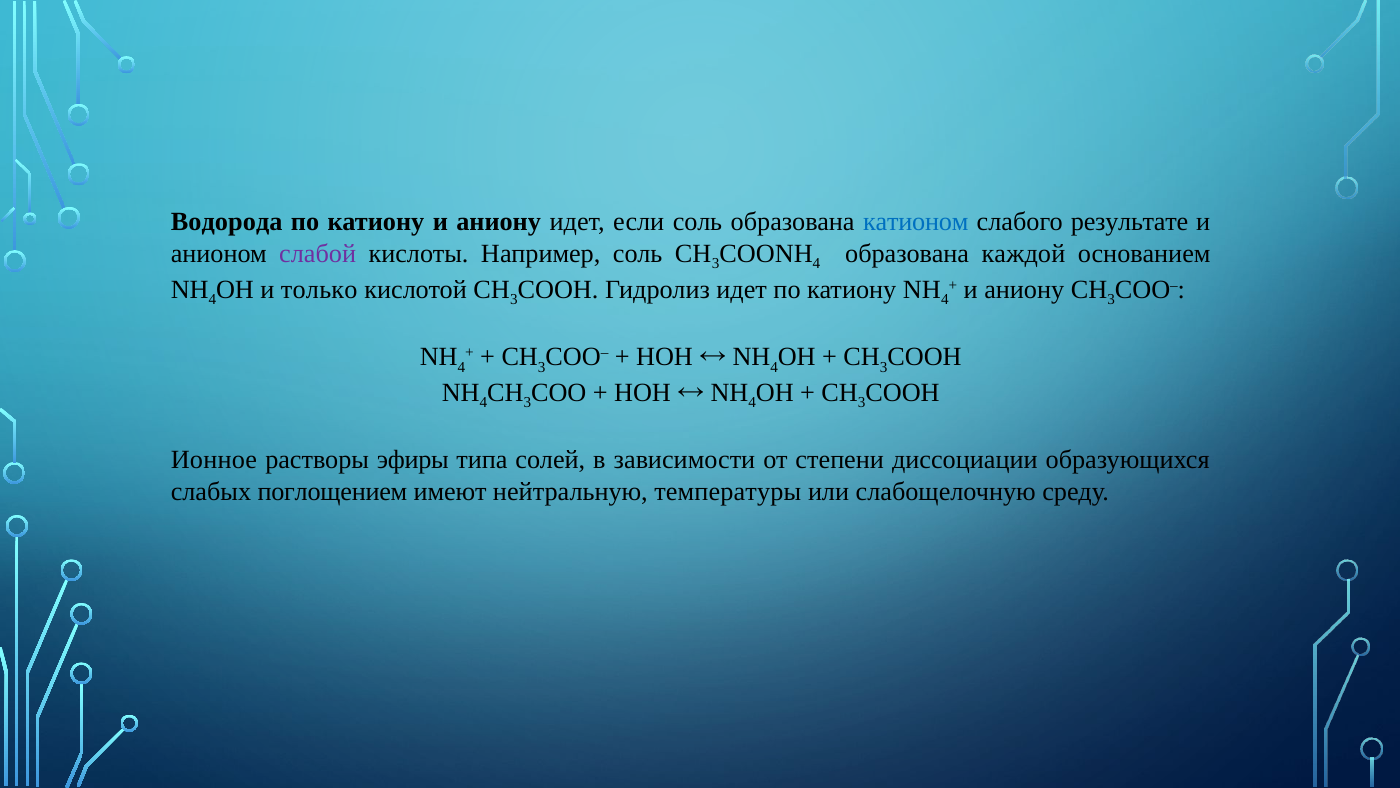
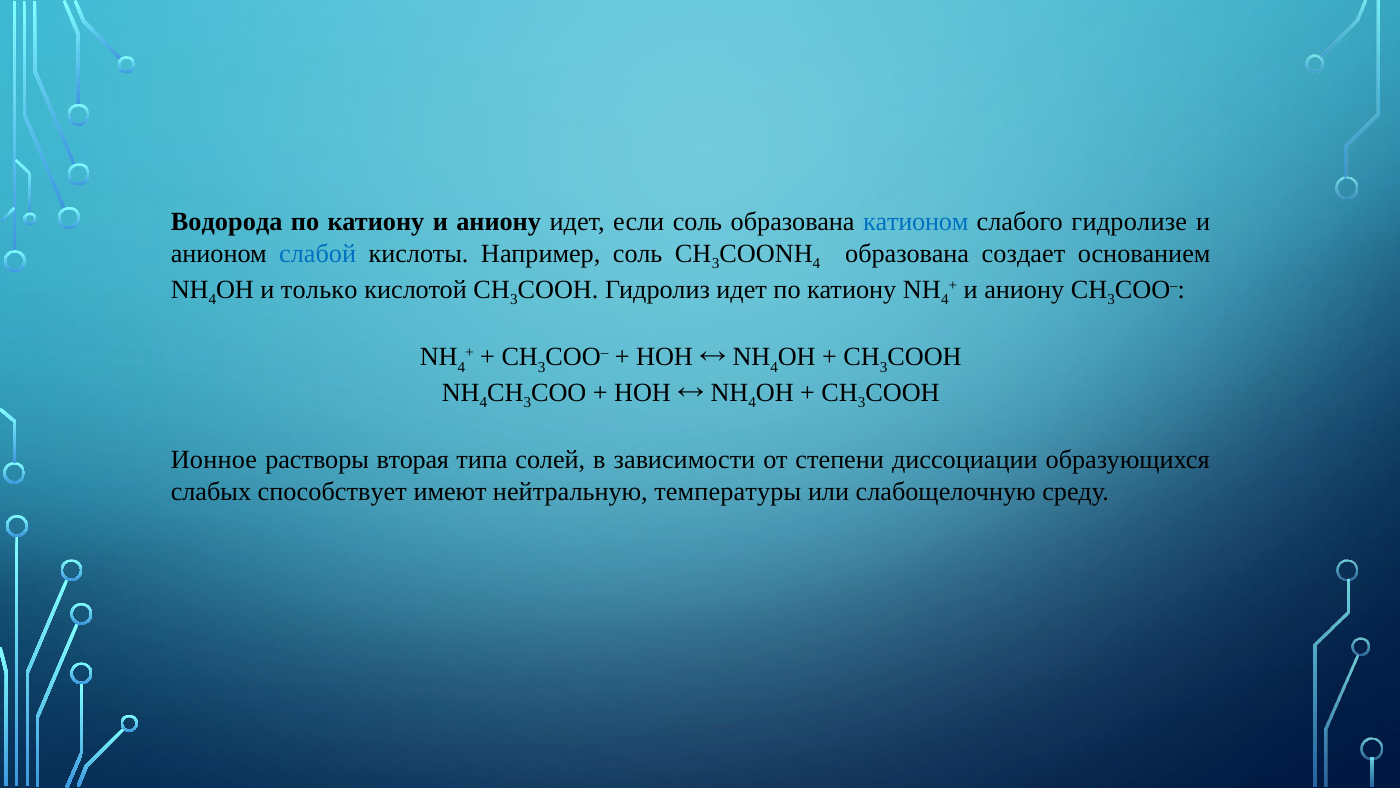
результате: результате -> гидролизе
слабой colour: purple -> blue
каждой: каждой -> создает
эфиры: эфиры -> вторая
поглощением: поглощением -> способствует
